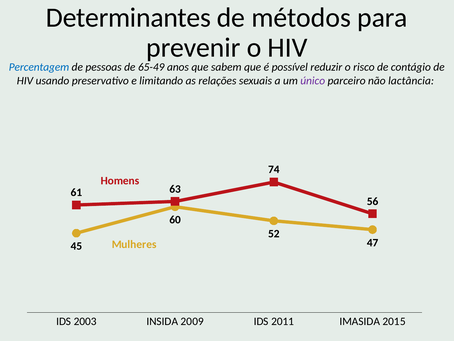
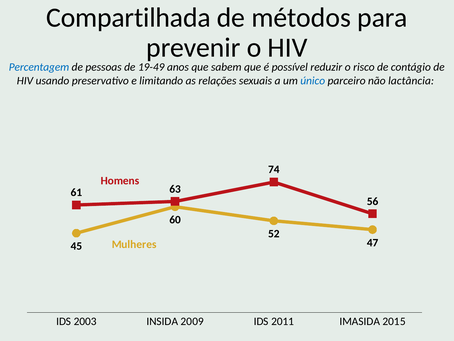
Determinantes: Determinantes -> Compartilhada
65-49: 65-49 -> 19-49
único colour: purple -> blue
